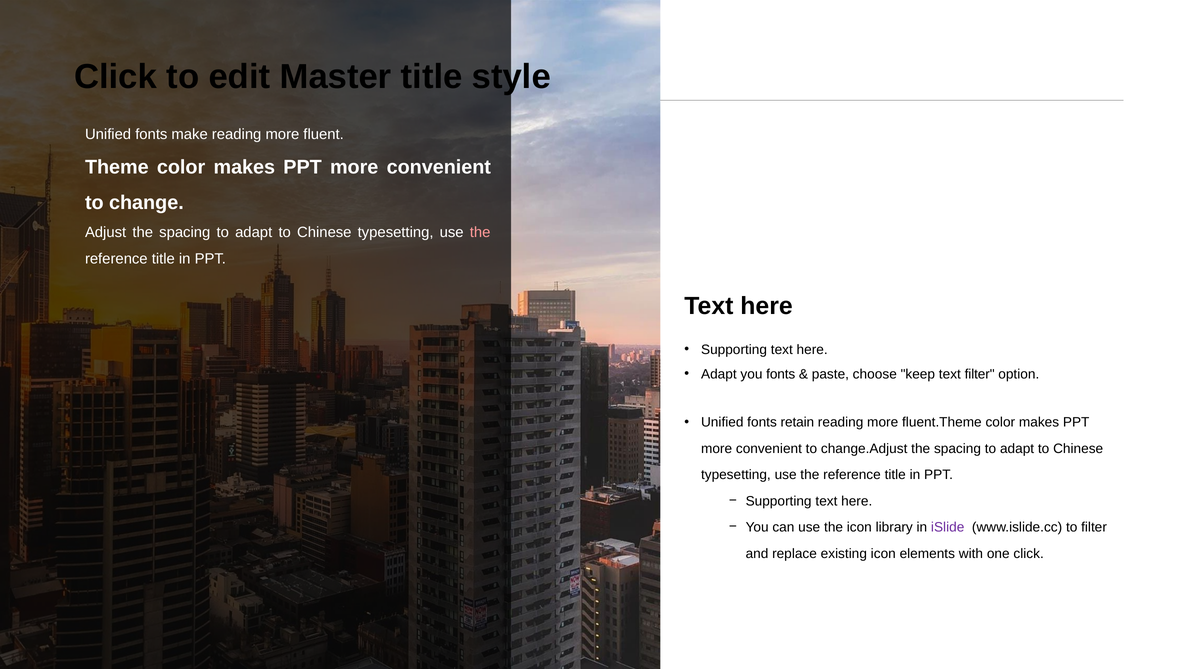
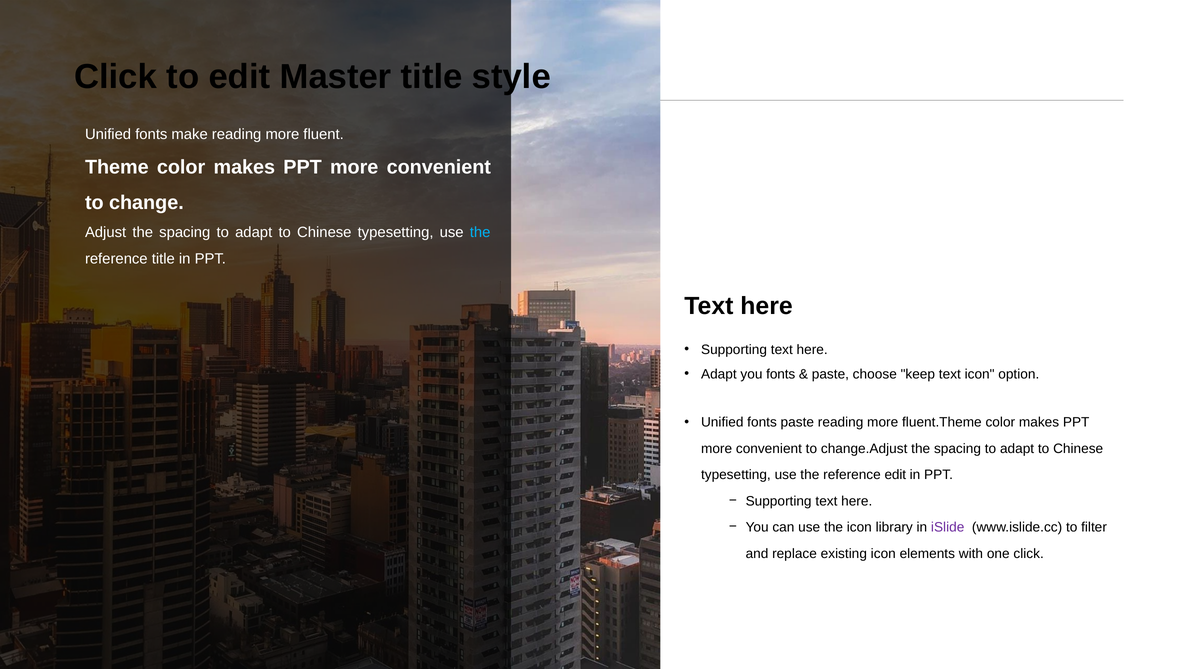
the at (480, 232) colour: pink -> light blue
text filter: filter -> icon
fonts retain: retain -> paste
title at (895, 475): title -> edit
